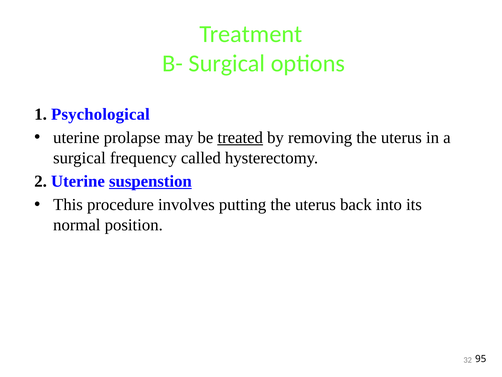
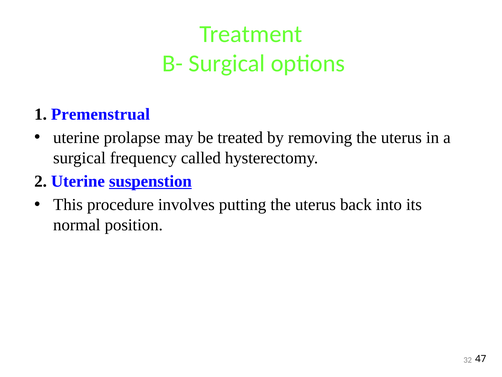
Psychological: Psychological -> Premenstrual
treated underline: present -> none
95: 95 -> 47
